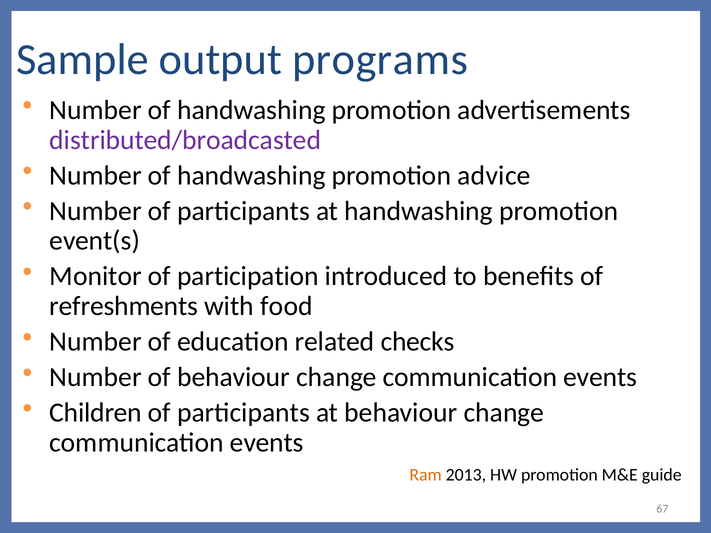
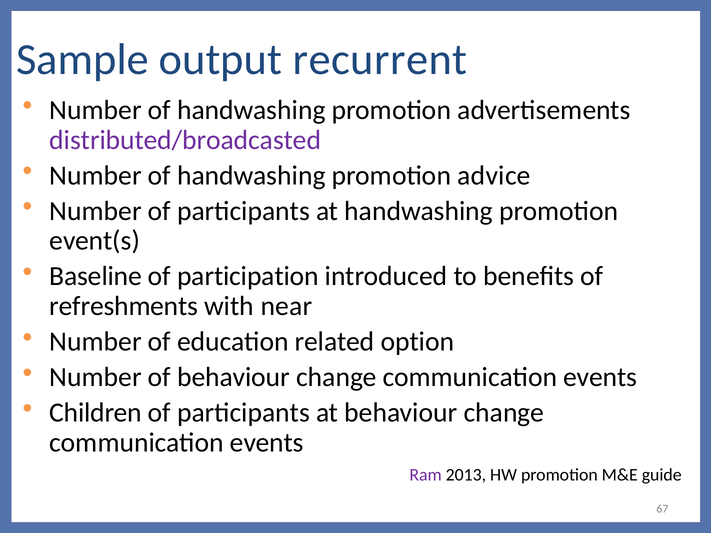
programs: programs -> recurrent
Monitor: Monitor -> Baseline
food: food -> near
checks: checks -> option
Ram colour: orange -> purple
